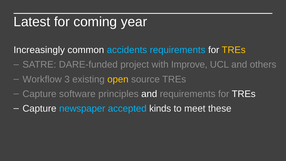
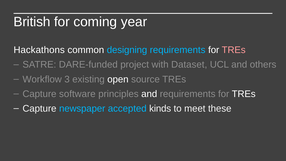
Latest: Latest -> British
Increasingly: Increasingly -> Hackathons
accidents: accidents -> designing
TREs at (234, 50) colour: yellow -> pink
Improve: Improve -> Dataset
open colour: yellow -> white
